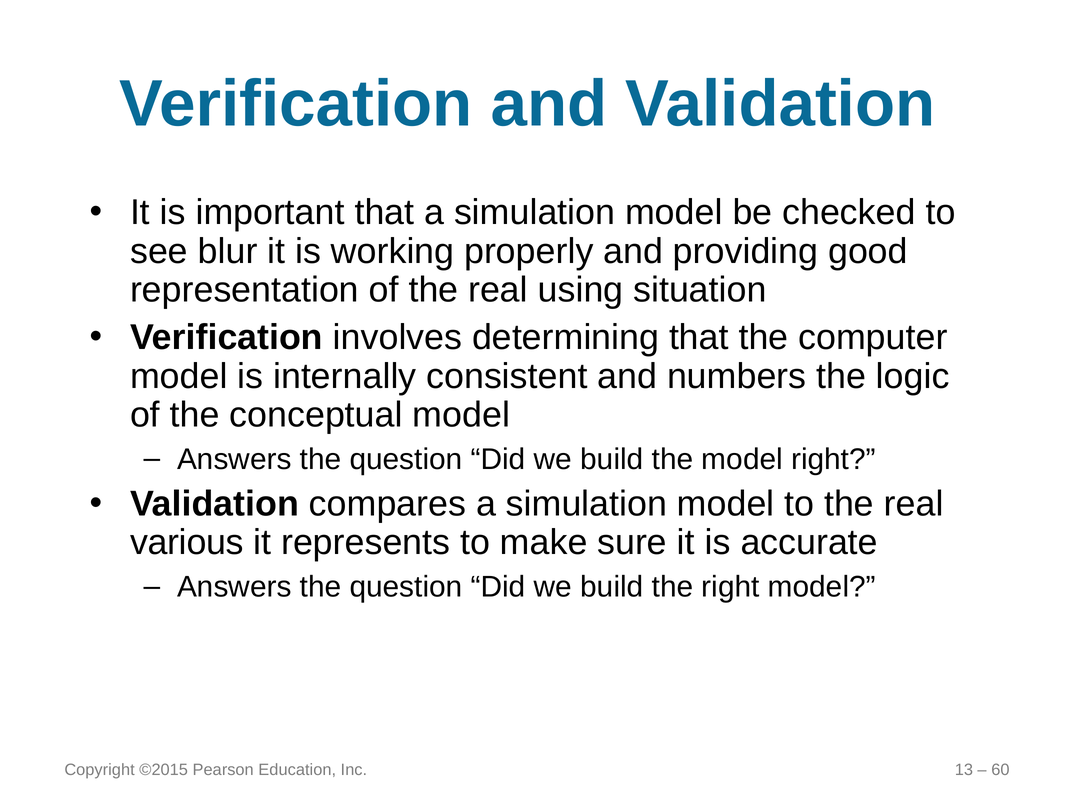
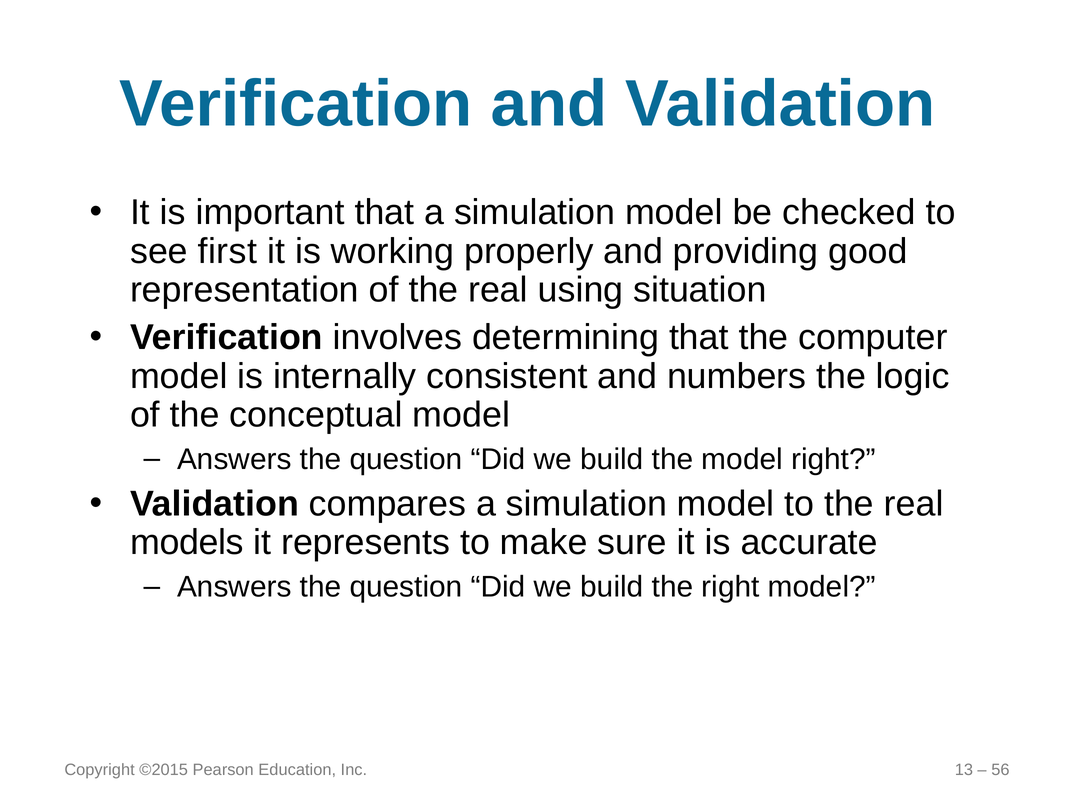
blur: blur -> first
various: various -> models
60: 60 -> 56
